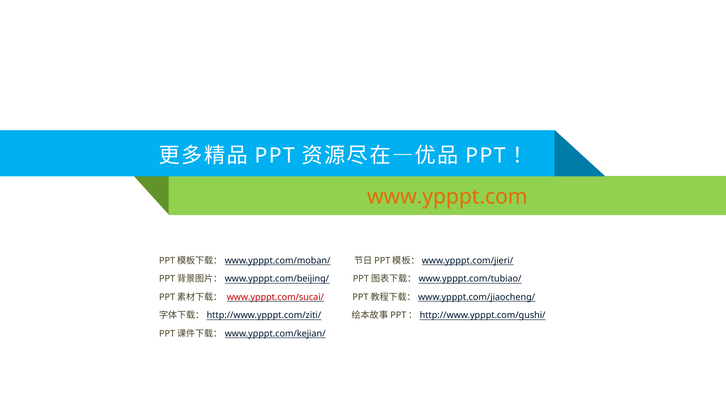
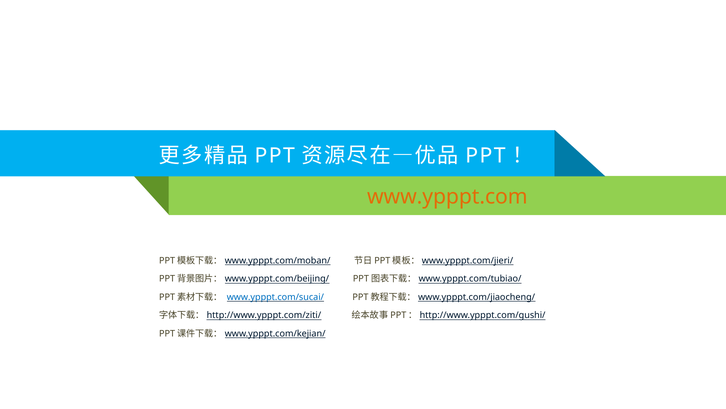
www.ypppt.com/sucai/ colour: red -> blue
